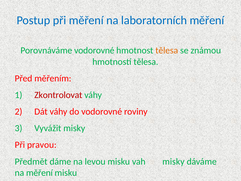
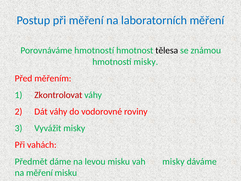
Porovnáváme vodorovné: vodorovné -> hmotností
tělesa at (167, 50) colour: orange -> black
hmotností tělesa: tělesa -> misky
pravou: pravou -> vahách
